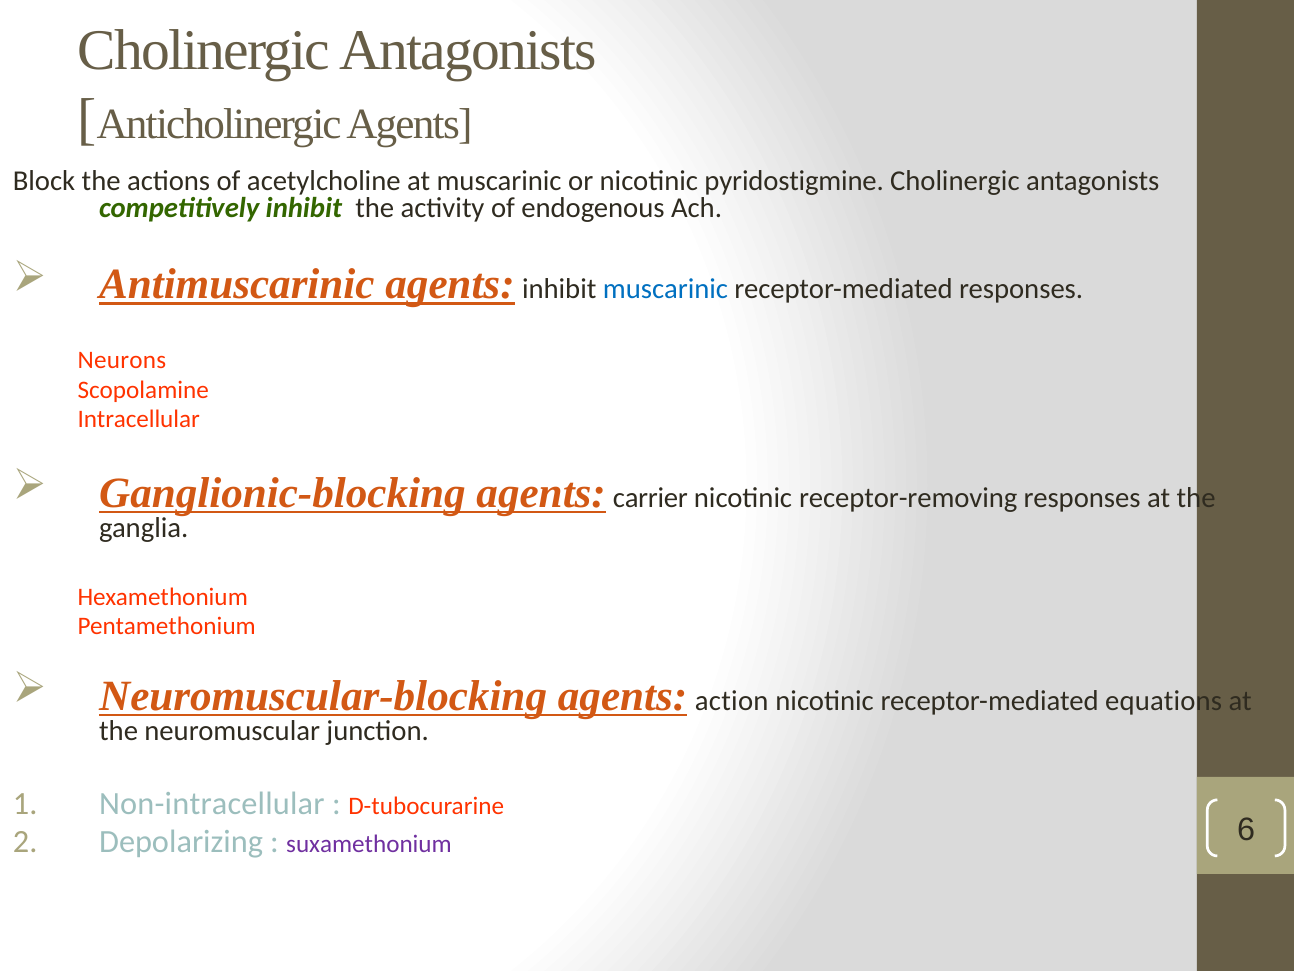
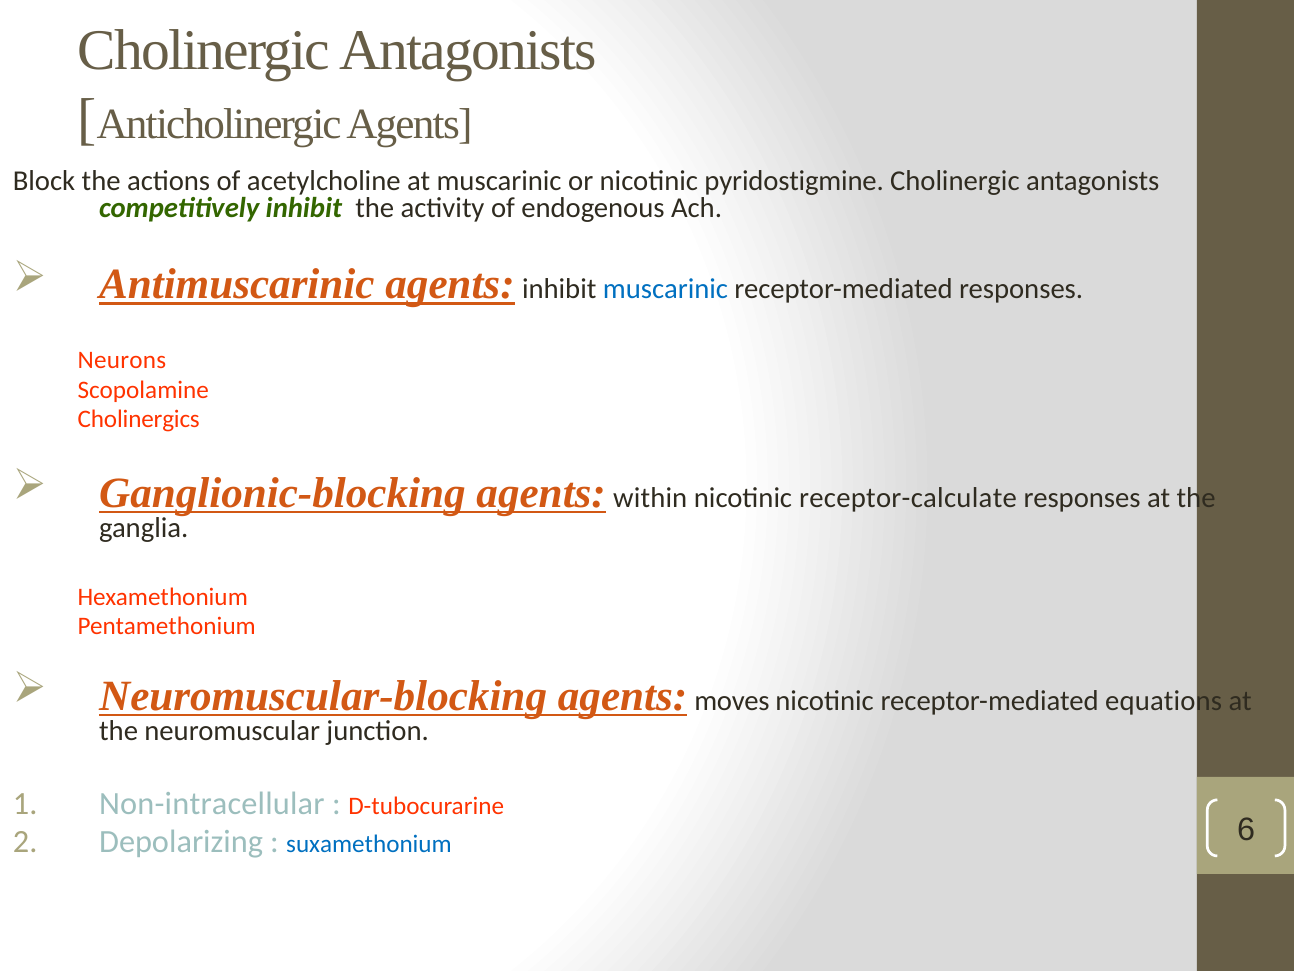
Intracellular: Intracellular -> Cholinergics
carrier: carrier -> within
receptor-removing: receptor-removing -> receptor-calculate
action: action -> moves
suxamethonium colour: purple -> blue
